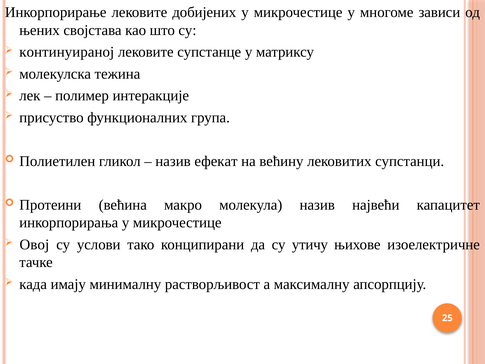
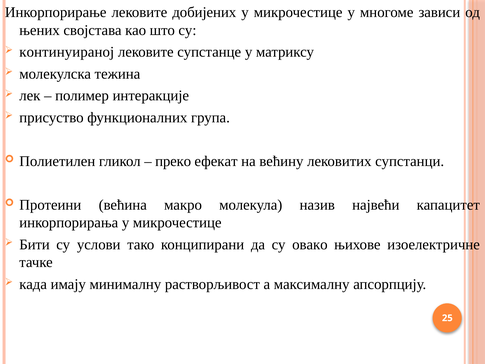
назив at (173, 161): назив -> преко
Овој: Овој -> Бити
утичу: утичу -> овако
